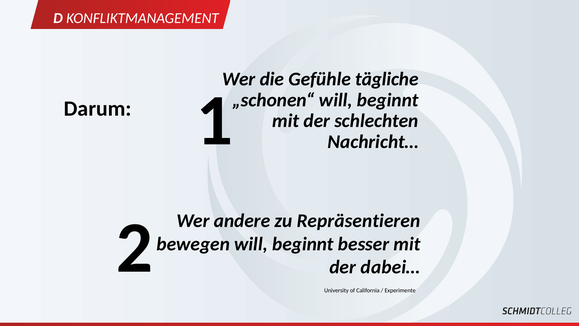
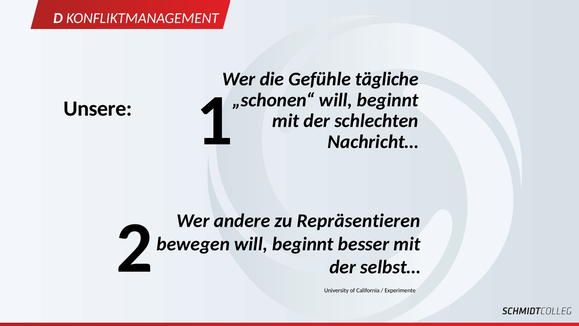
Darum: Darum -> Unsere
dabei…: dabei… -> selbst…
